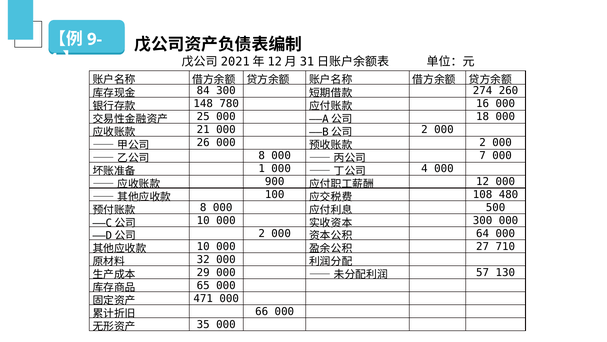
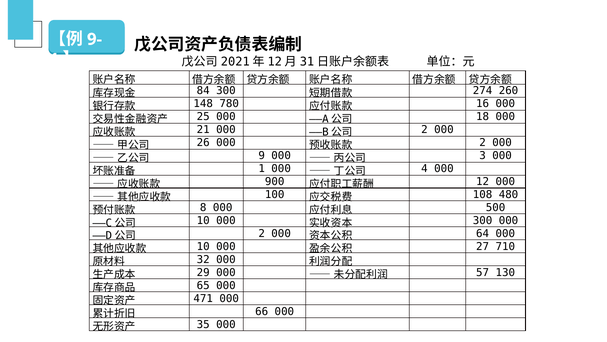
8 at (262, 155): 8 -> 9
7: 7 -> 3
